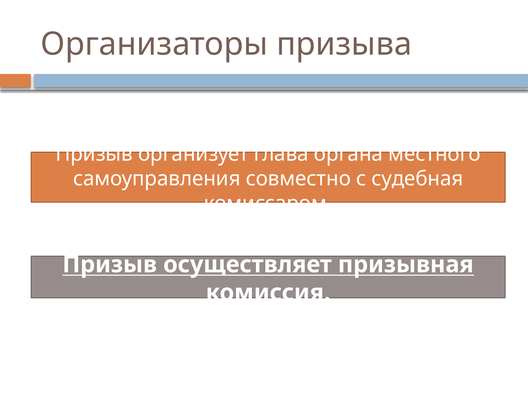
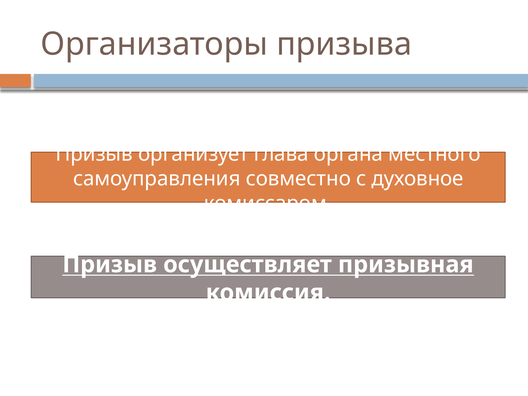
судебная: судебная -> духовное
